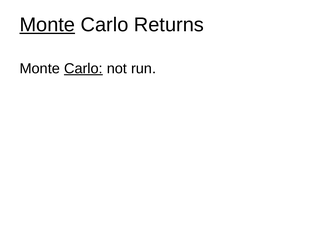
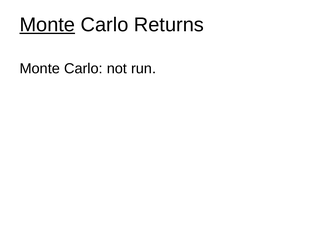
Carlo at (83, 69) underline: present -> none
